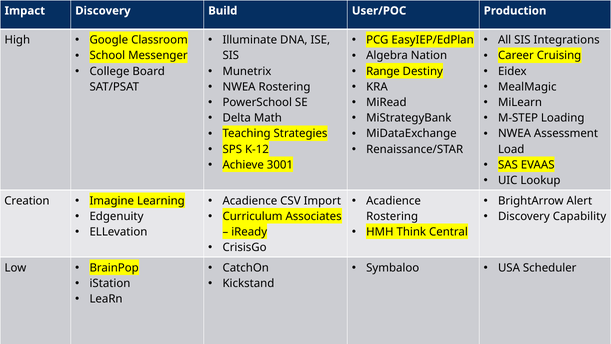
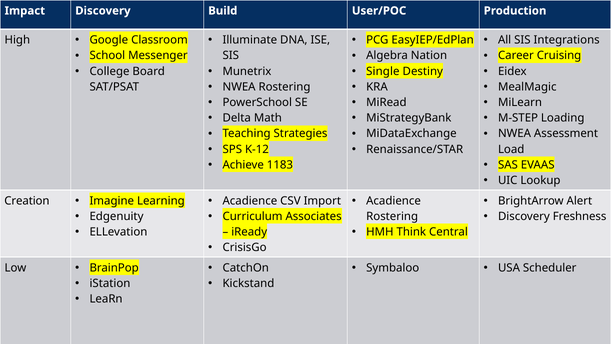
Range: Range -> Single
3001: 3001 -> 1183
Capability: Capability -> Freshness
